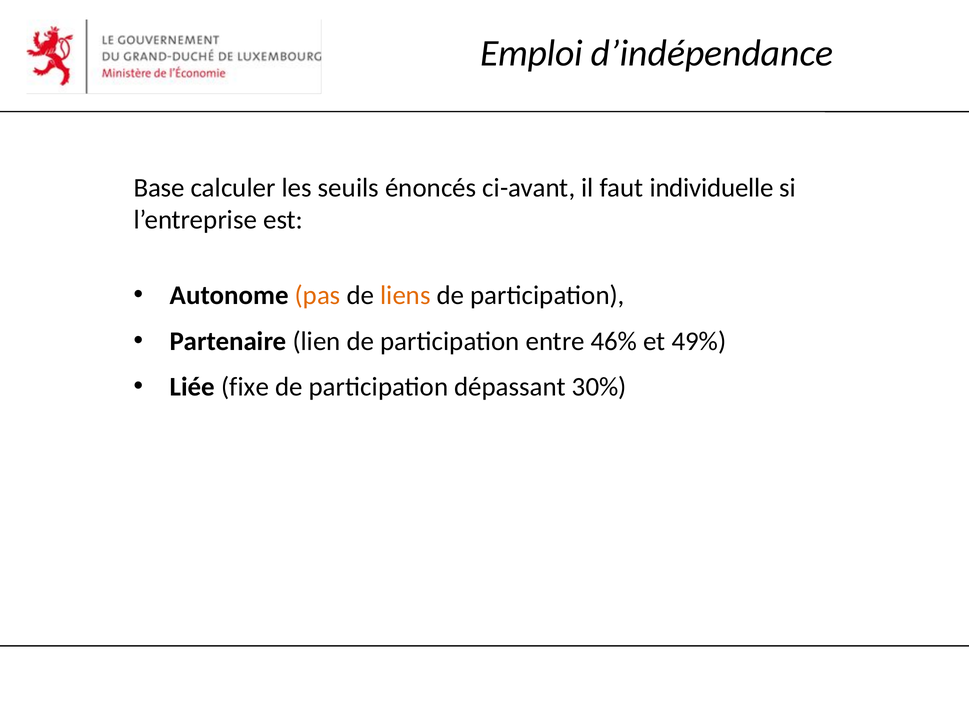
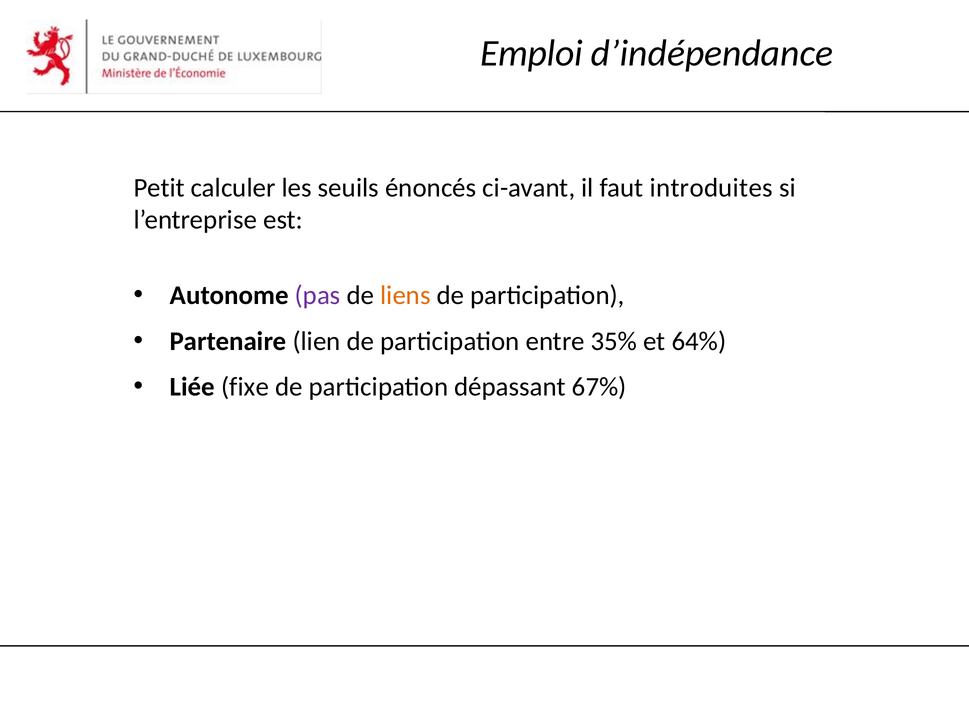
Base: Base -> Petit
individuelle: individuelle -> introduites
pas colour: orange -> purple
46%: 46% -> 35%
49%: 49% -> 64%
30%: 30% -> 67%
